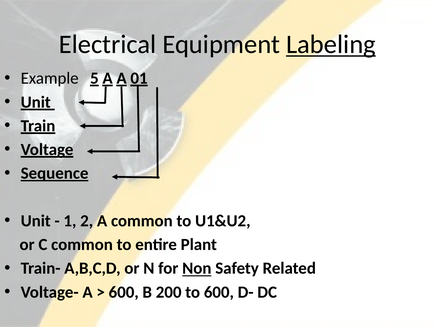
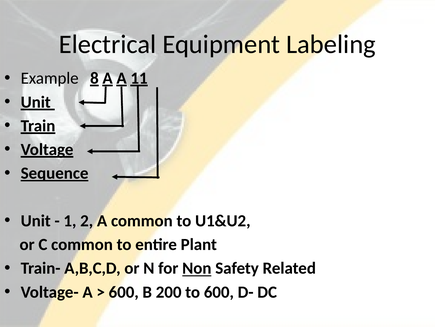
Labeling underline: present -> none
5: 5 -> 8
01: 01 -> 11
